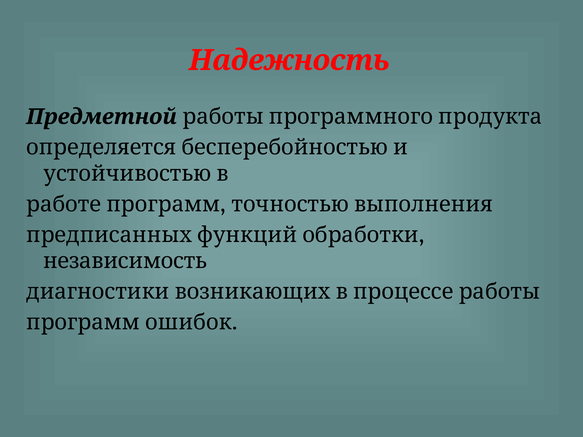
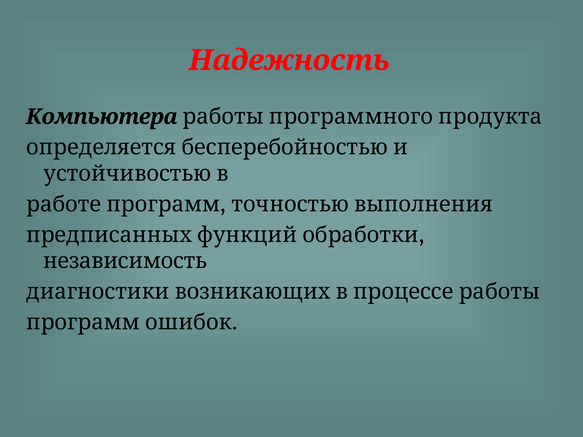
Предметной: Предметной -> Компьютера
